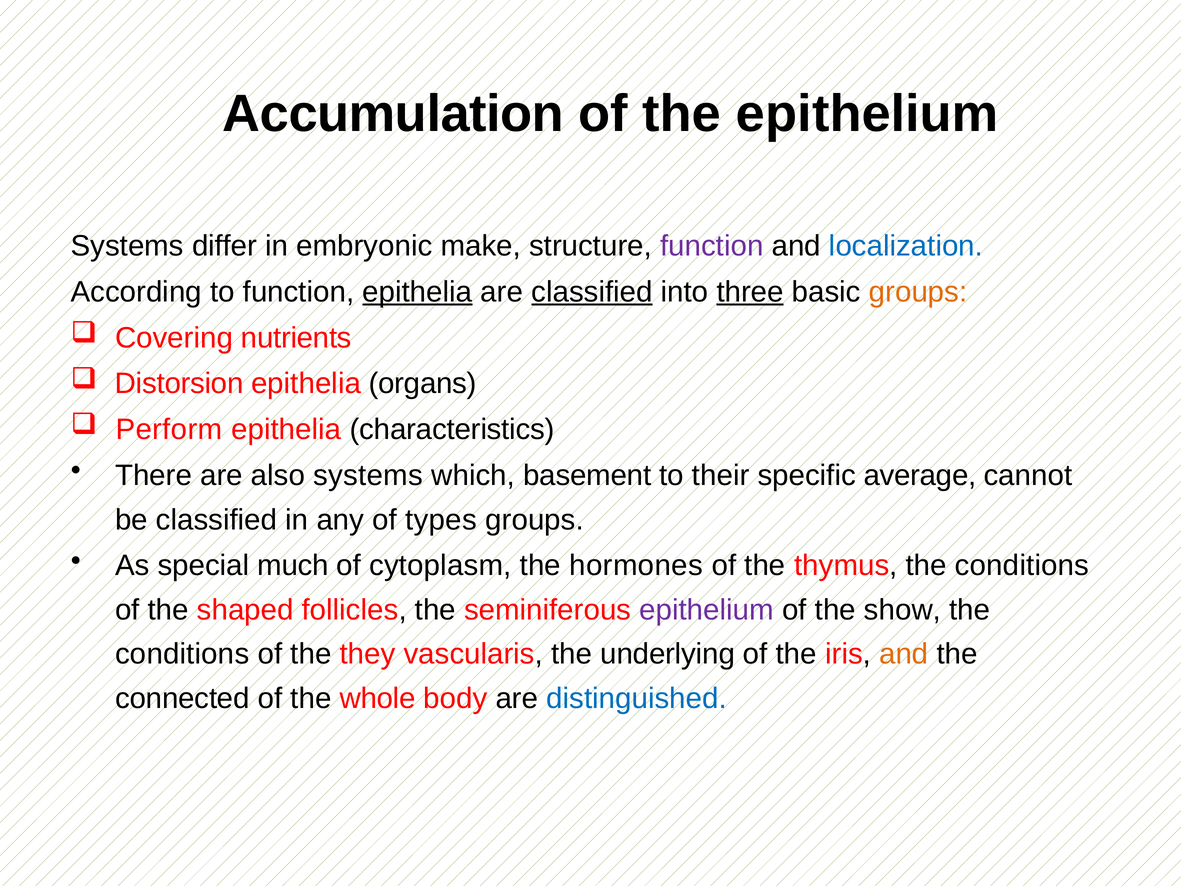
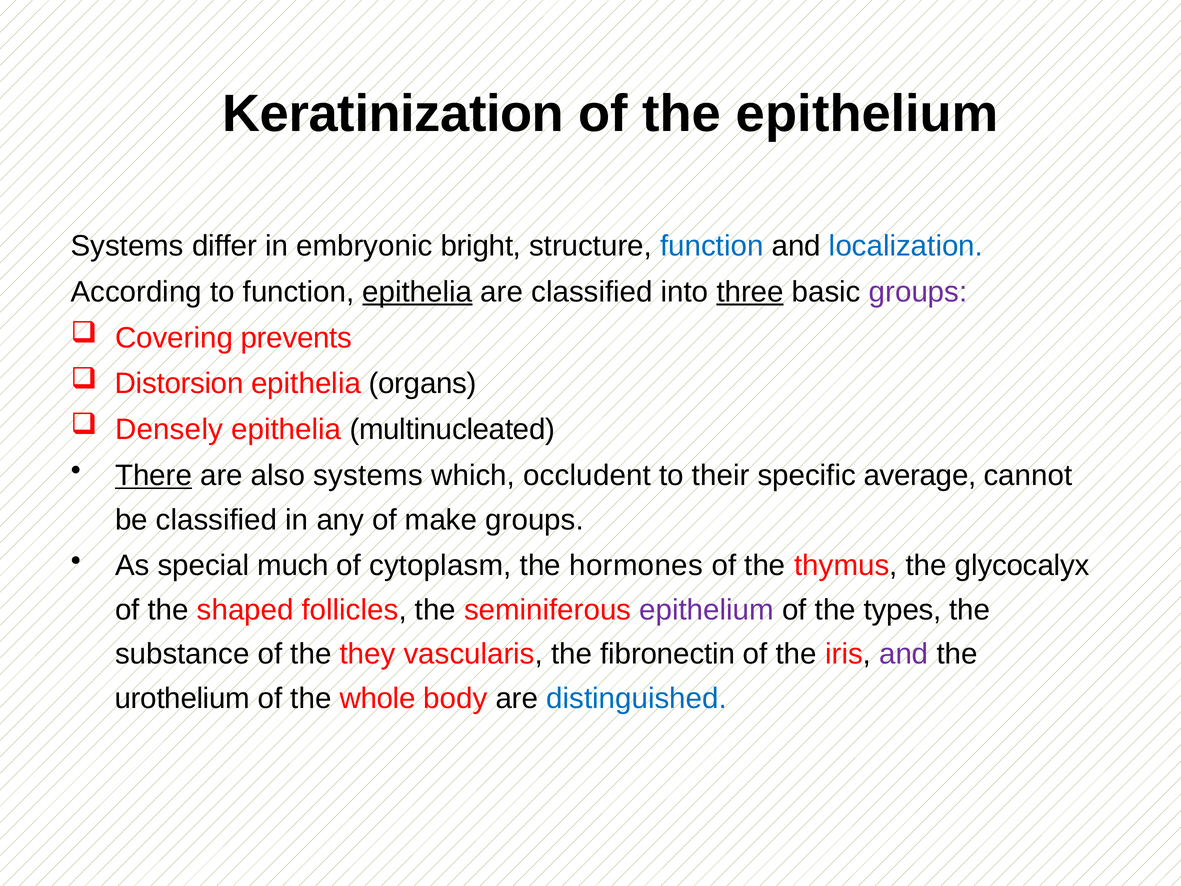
Accumulation: Accumulation -> Keratinization
make: make -> bright
function at (712, 246) colour: purple -> blue
classified at (592, 292) underline: present -> none
groups at (918, 292) colour: orange -> purple
nutrients: nutrients -> prevents
Perform: Perform -> Densely
characteristics: characteristics -> multinucleated
There underline: none -> present
basement: basement -> occludent
types: types -> make
thymus the conditions: conditions -> glycocalyx
show: show -> types
conditions at (182, 654): conditions -> substance
underlying: underlying -> fibronectin
and at (904, 654) colour: orange -> purple
connected: connected -> urothelium
